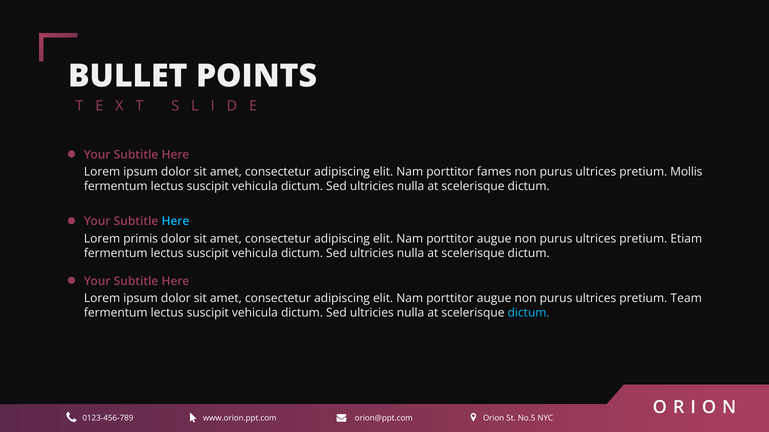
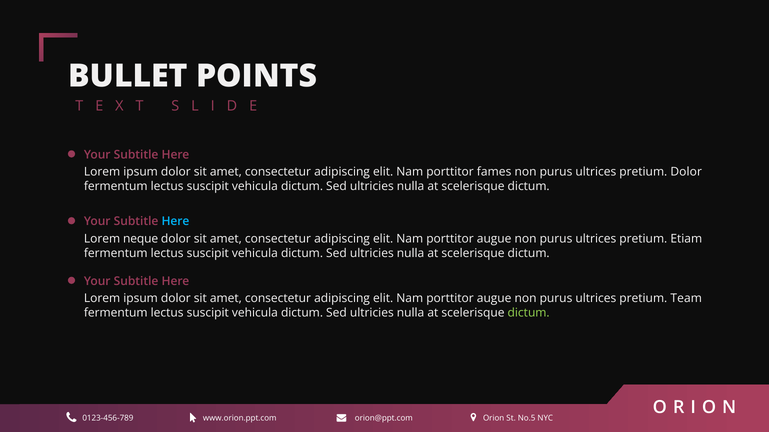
pretium Mollis: Mollis -> Dolor
primis: primis -> neque
dictum at (529, 313) colour: light blue -> light green
